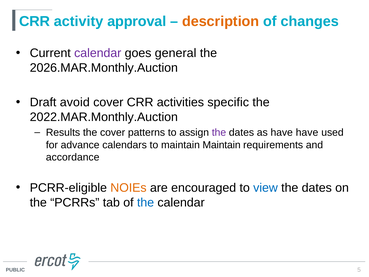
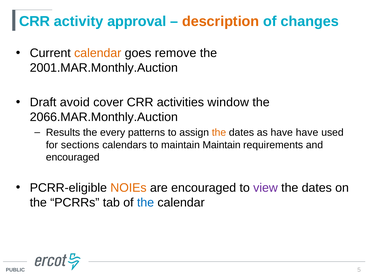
calendar at (98, 53) colour: purple -> orange
general: general -> remove
2026.MAR.Monthly.Auction: 2026.MAR.Monthly.Auction -> 2001.MAR.Monthly.Auction
specific: specific -> window
2022.MAR.Monthly.Auction: 2022.MAR.Monthly.Auction -> 2066.MAR.Monthly.Auction
the cover: cover -> every
the at (219, 132) colour: purple -> orange
advance: advance -> sections
accordance at (73, 157): accordance -> encouraged
view colour: blue -> purple
